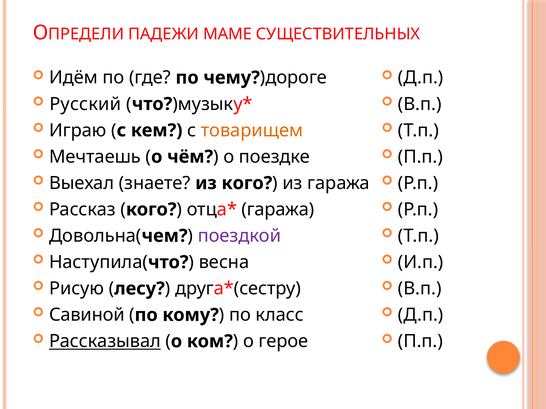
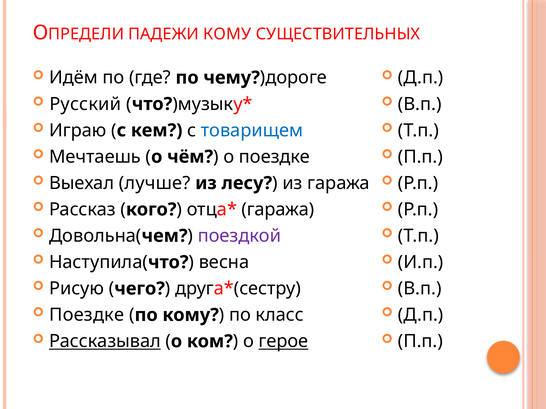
ПАДЕЖИ МАМЕ: МАМЕ -> КОМУ
товарищем colour: orange -> blue
знаете: знаете -> лучше
из кого: кого -> лесу
лесу: лесу -> чего
Савиной at (87, 315): Савиной -> Поездке
герое underline: none -> present
